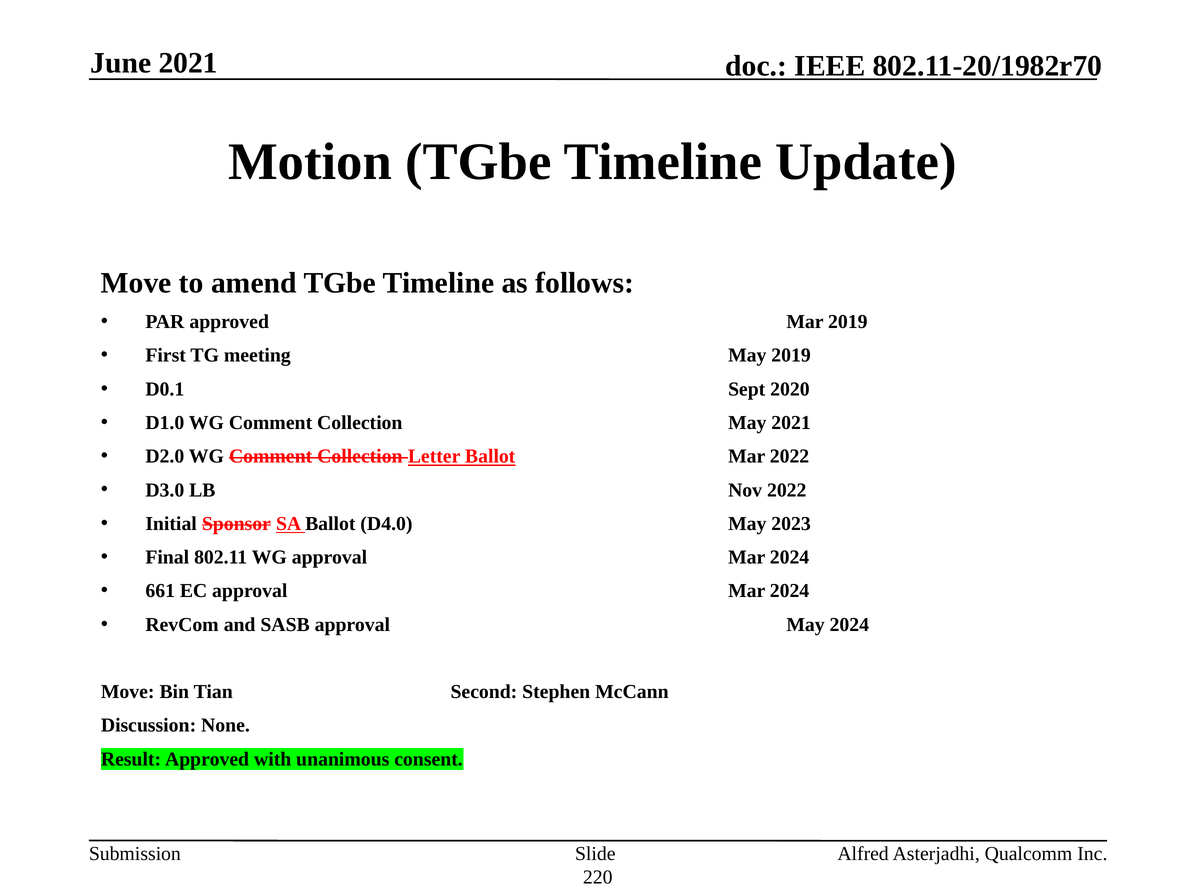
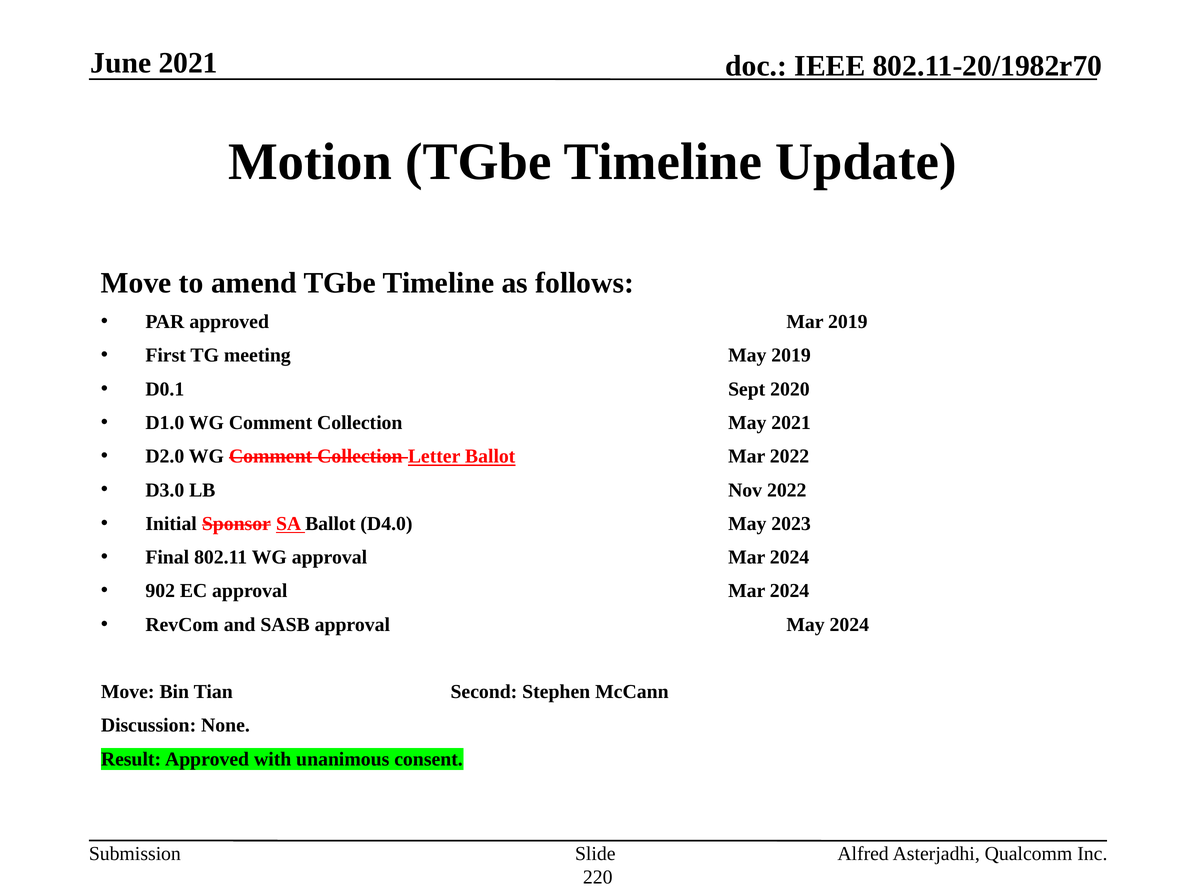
661: 661 -> 902
